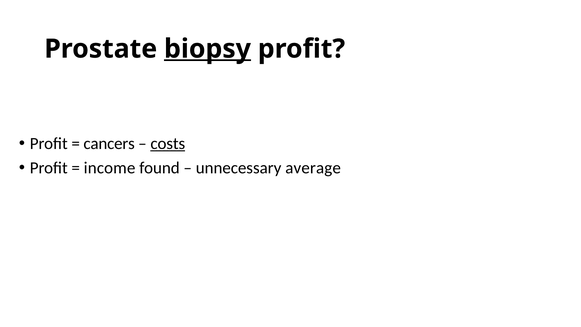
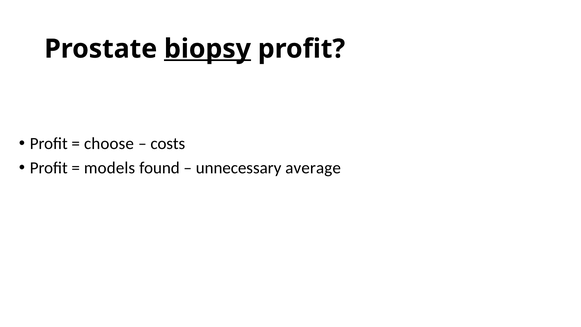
cancers: cancers -> choose
costs underline: present -> none
income: income -> models
